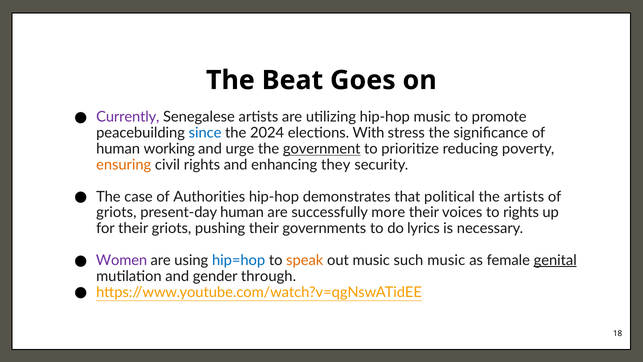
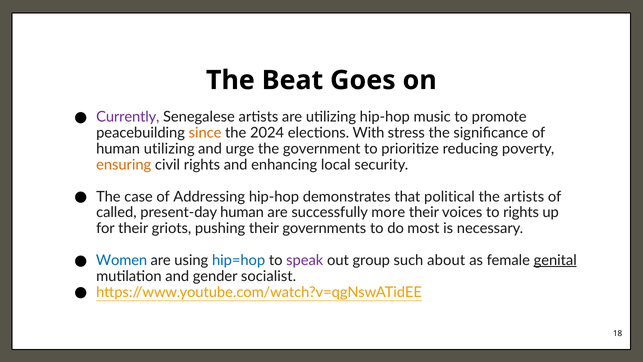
since colour: blue -> orange
human working: working -> utilizing
government underline: present -> none
they: they -> local
Authorities: Authorities -> Addressing
griots at (116, 212): griots -> called
lyrics: lyrics -> most
Women colour: purple -> blue
speak colour: orange -> purple
out music: music -> group
such music: music -> about
through: through -> socialist
